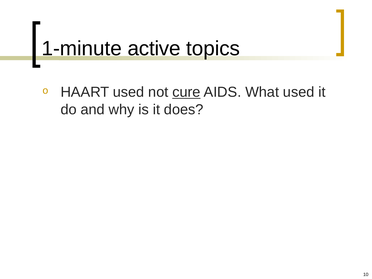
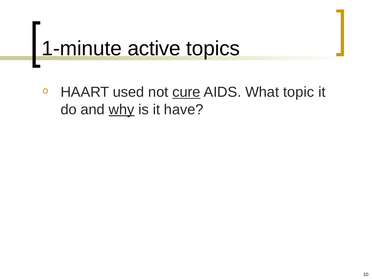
What used: used -> topic
why underline: none -> present
does: does -> have
